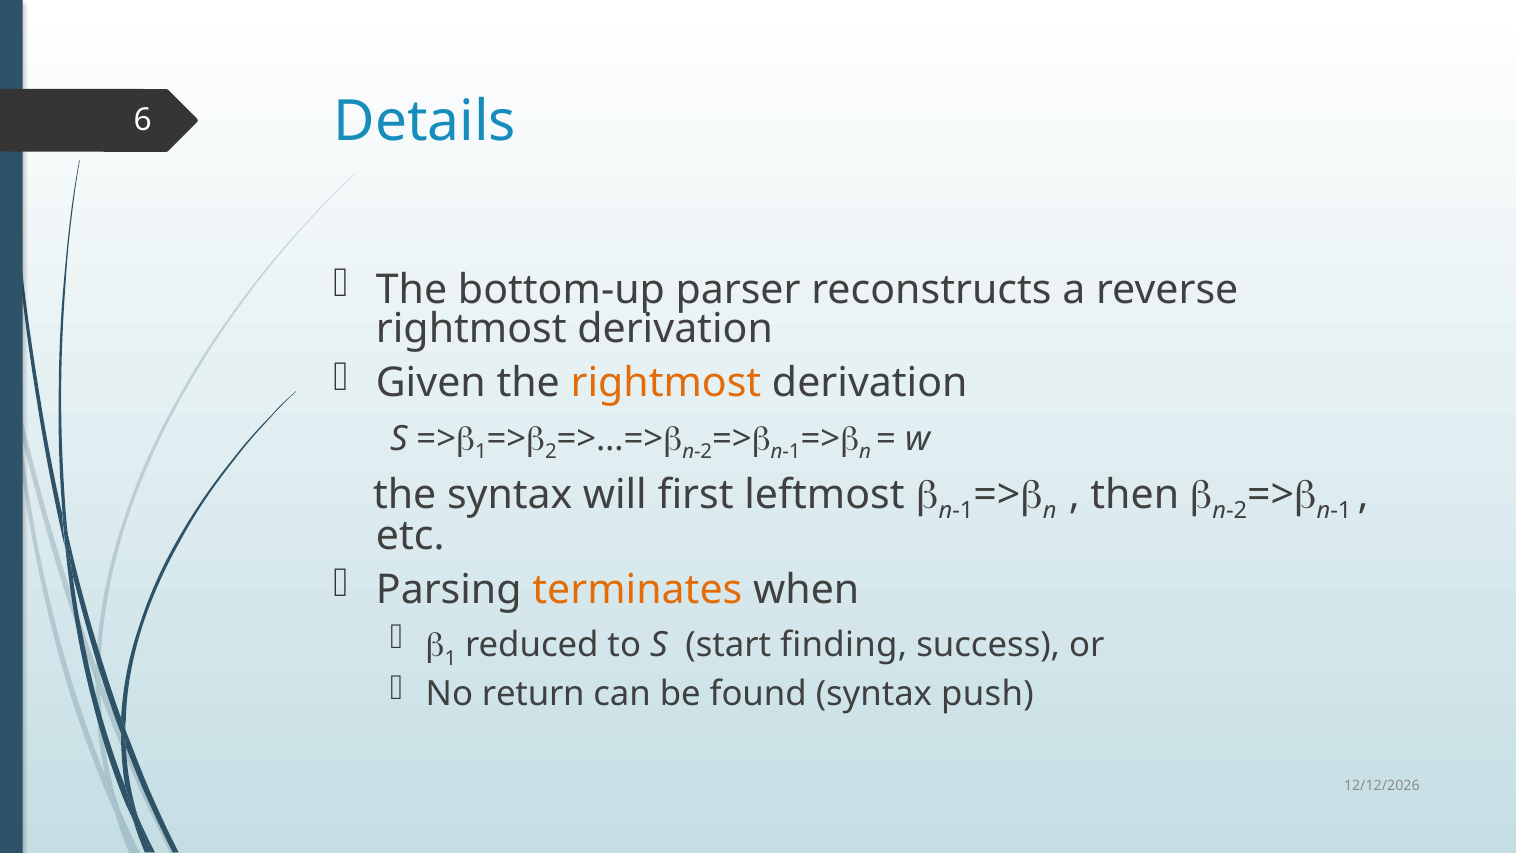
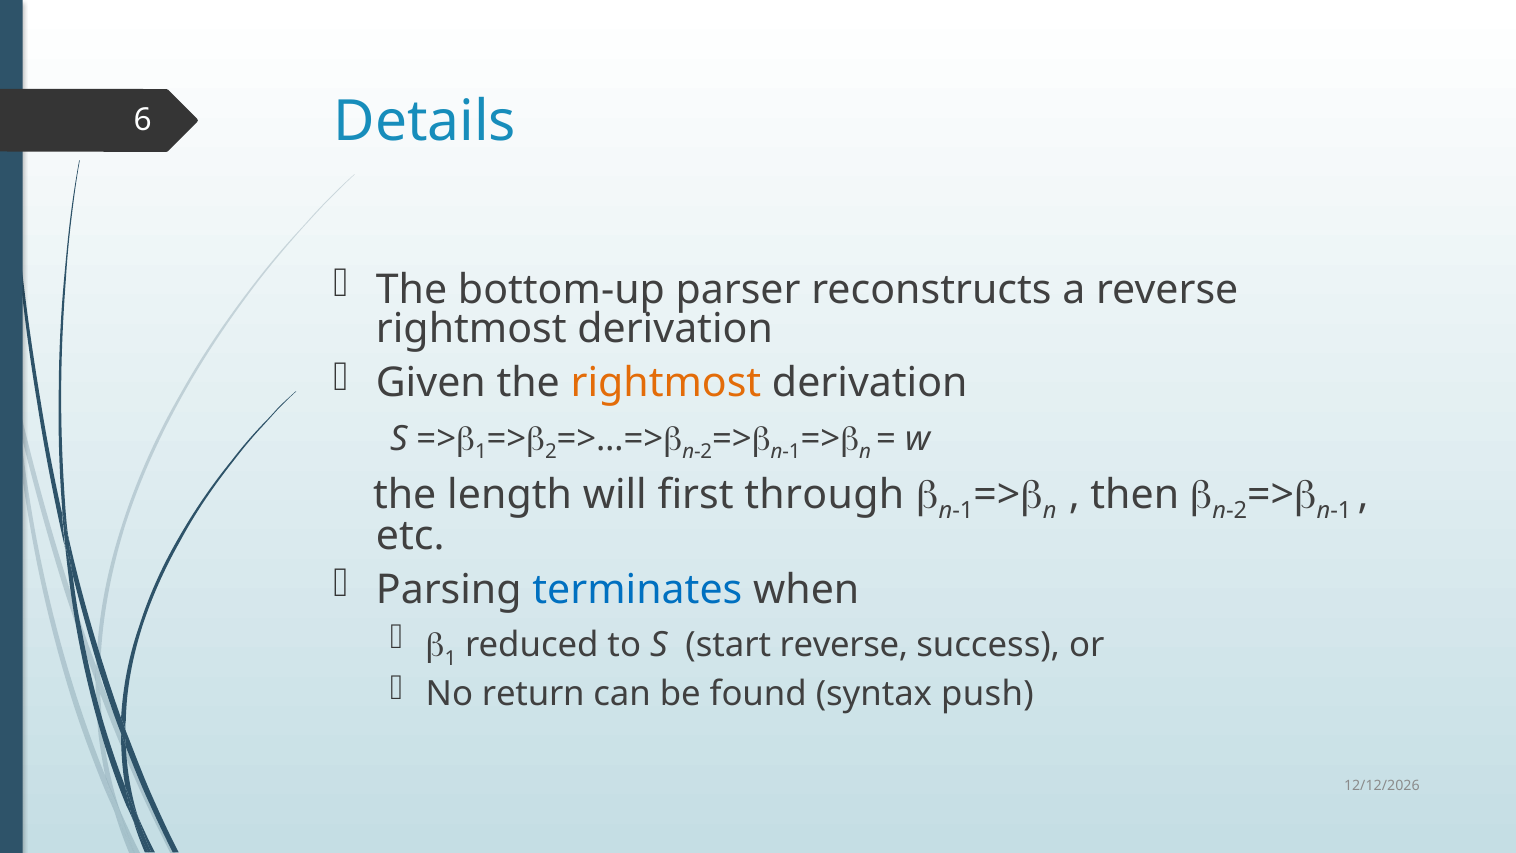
the syntax: syntax -> length
leftmost: leftmost -> through
terminates colour: orange -> blue
start finding: finding -> reverse
